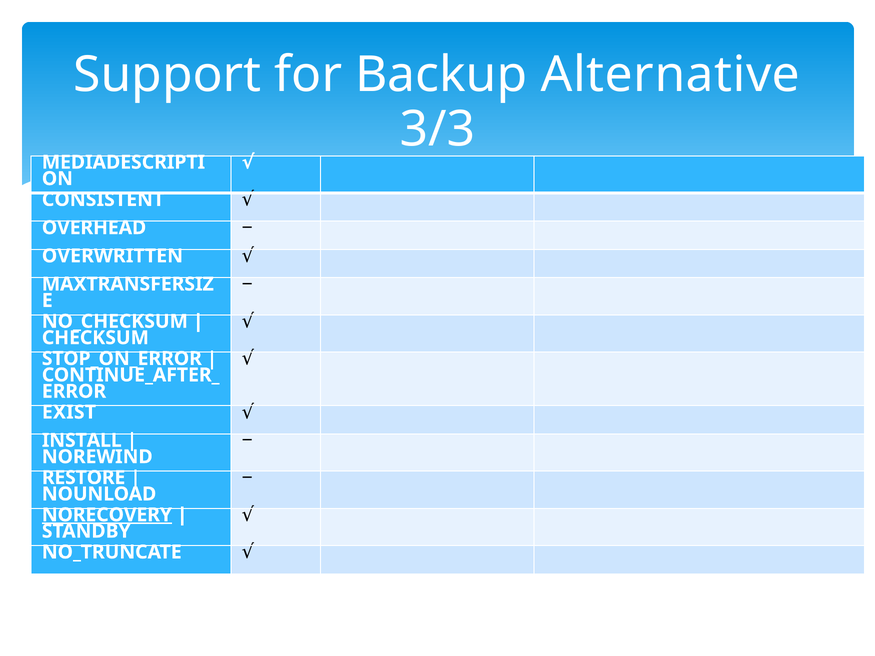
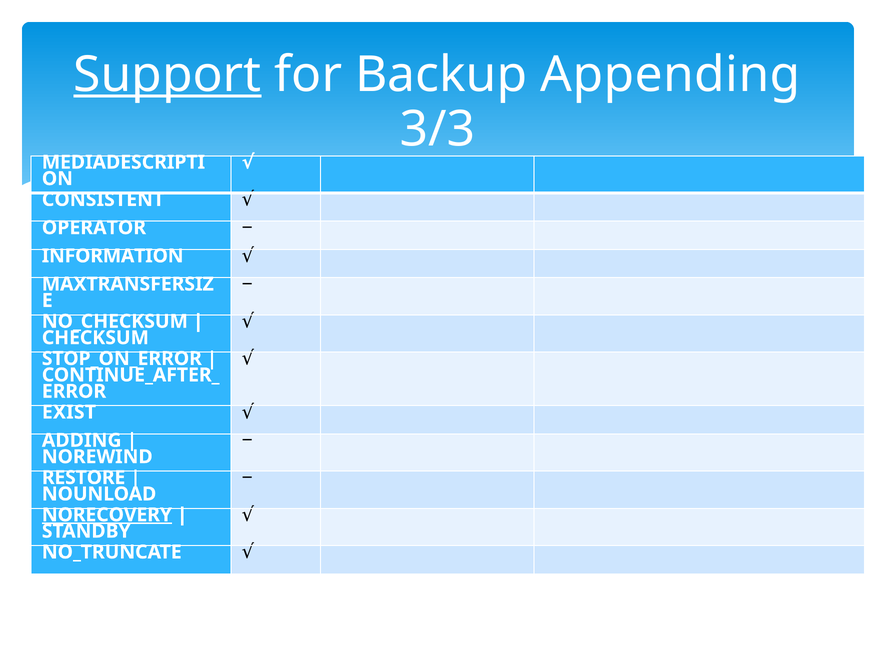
Support underline: none -> present
Alternative: Alternative -> Appending
OVERHEAD: OVERHEAD -> OPERATOR
OVERWRITTEN: OVERWRITTEN -> INFORMATION
INSTALL: INSTALL -> ADDING
